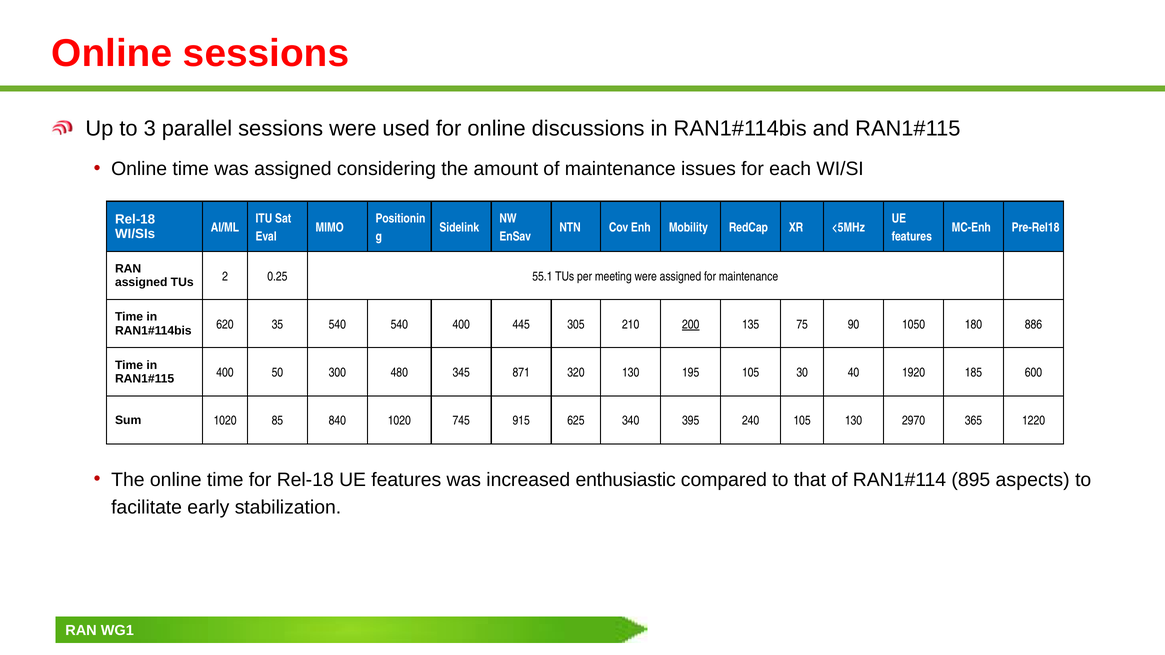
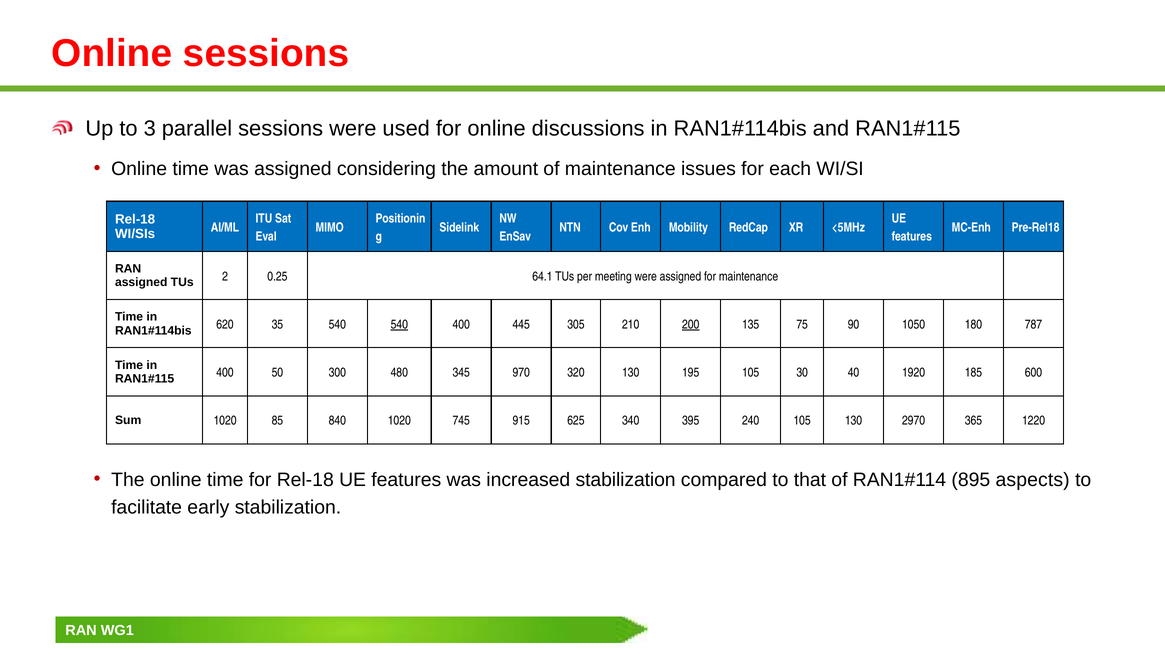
55.1: 55.1 -> 64.1
540 at (399, 325) underline: none -> present
886: 886 -> 787
871: 871 -> 970
enthusiastic at (626, 480): enthusiastic -> stabilization
